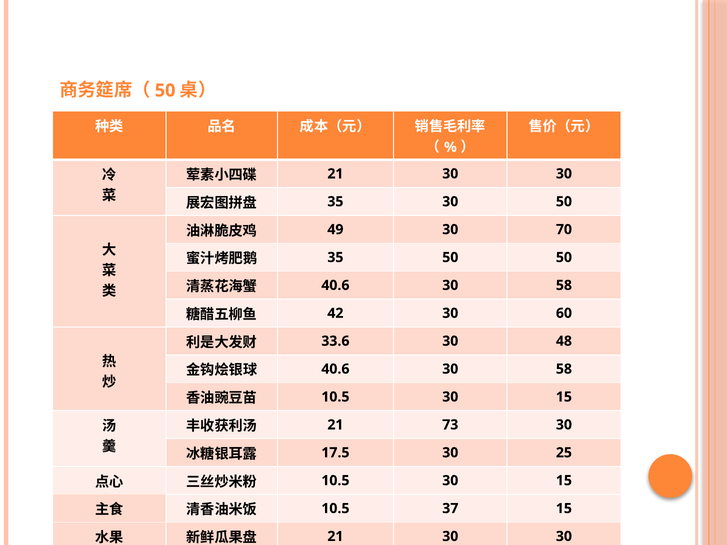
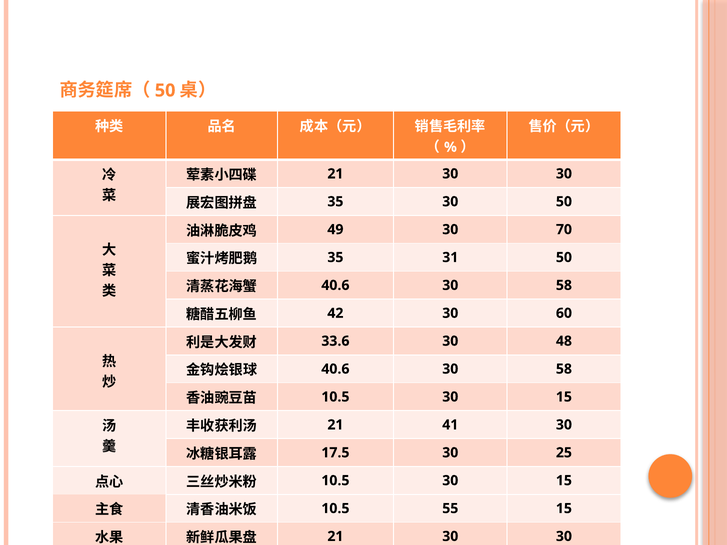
35 50: 50 -> 31
73: 73 -> 41
37: 37 -> 55
